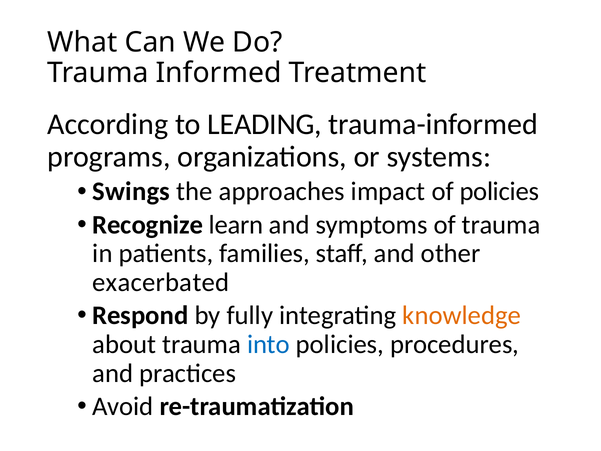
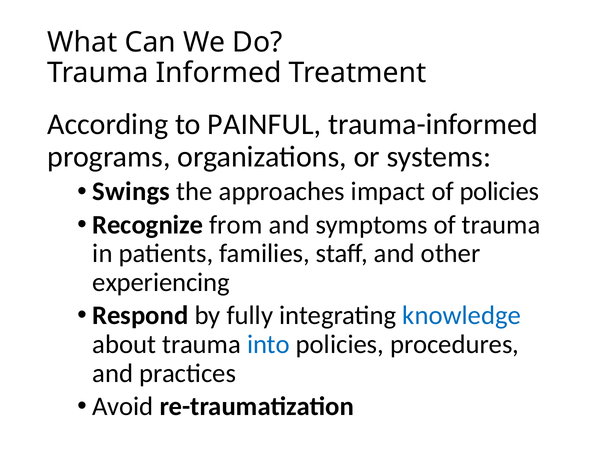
LEADING: LEADING -> PAINFUL
learn: learn -> from
exacerbated: exacerbated -> experiencing
knowledge colour: orange -> blue
